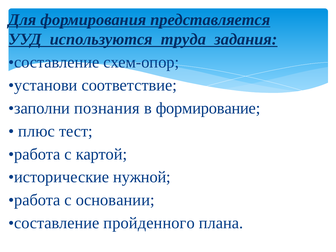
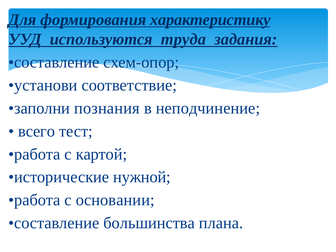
представляется: представляется -> характеристику
формирование: формирование -> неподчинение
плюс: плюс -> всего
пройденного: пройденного -> большинства
